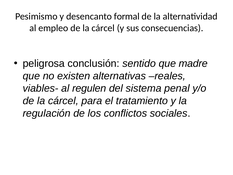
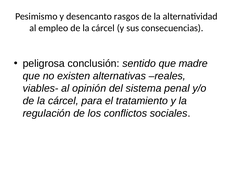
formal: formal -> rasgos
regulen: regulen -> opinión
